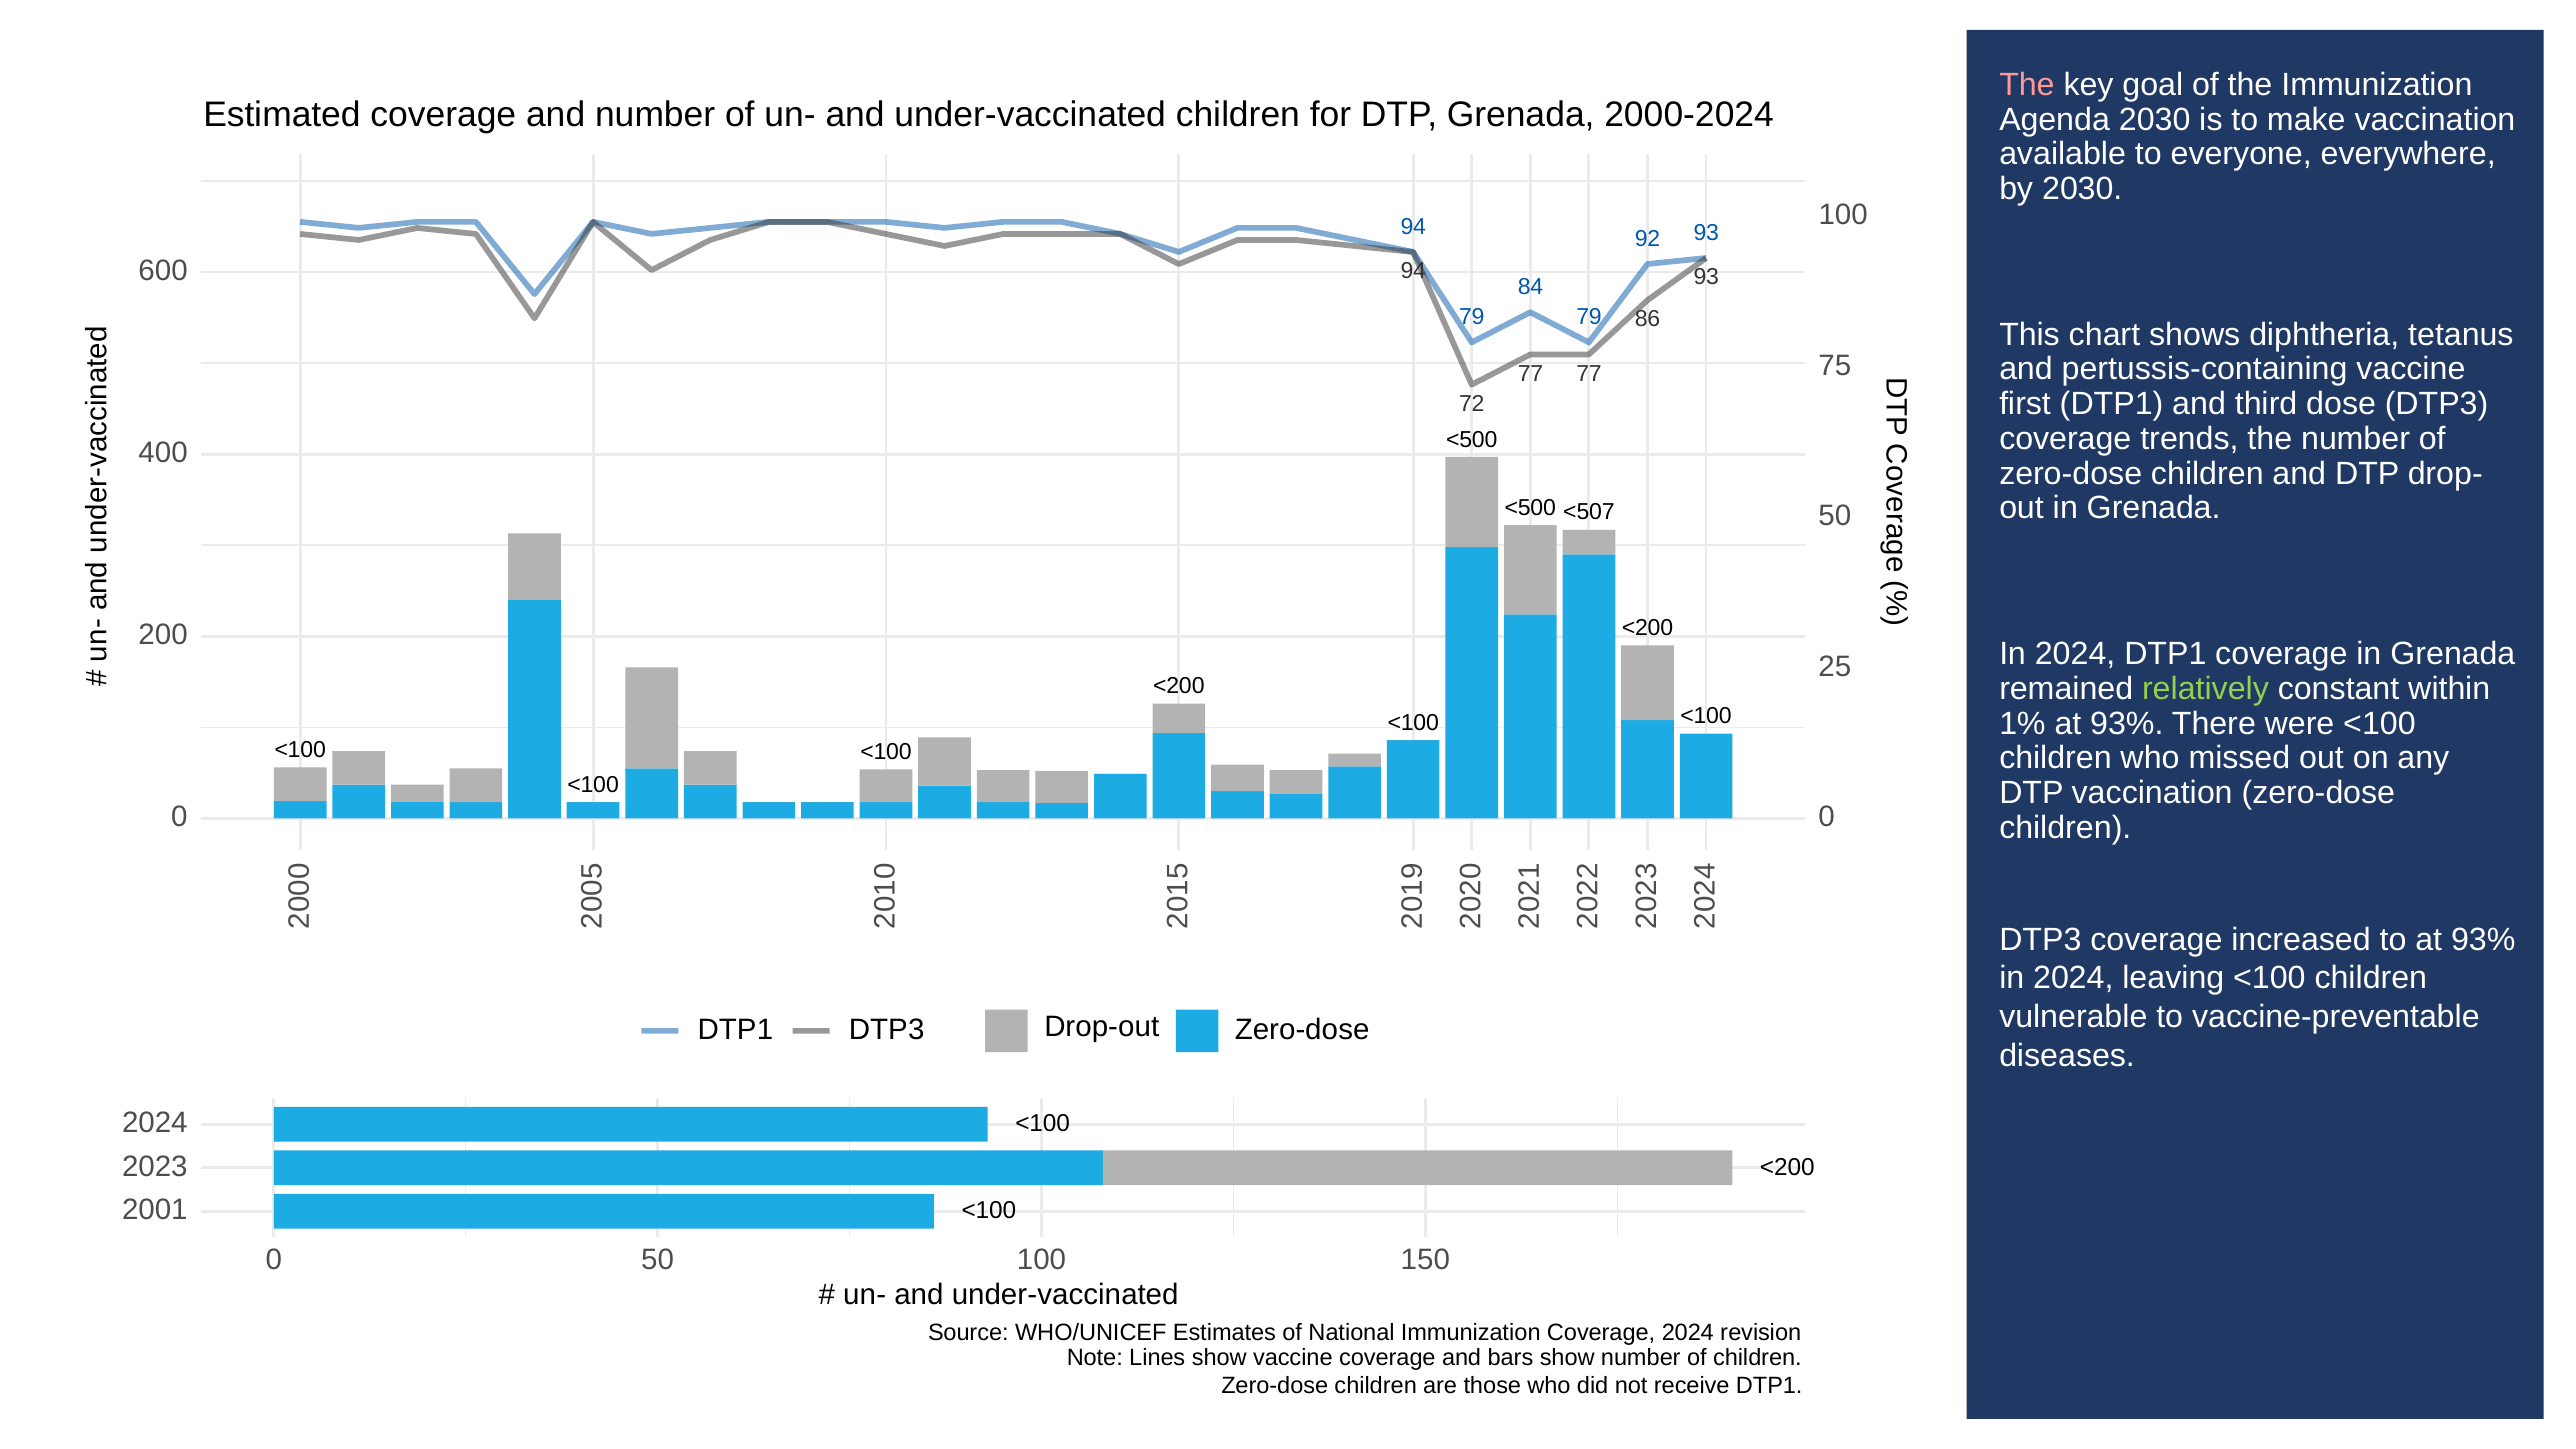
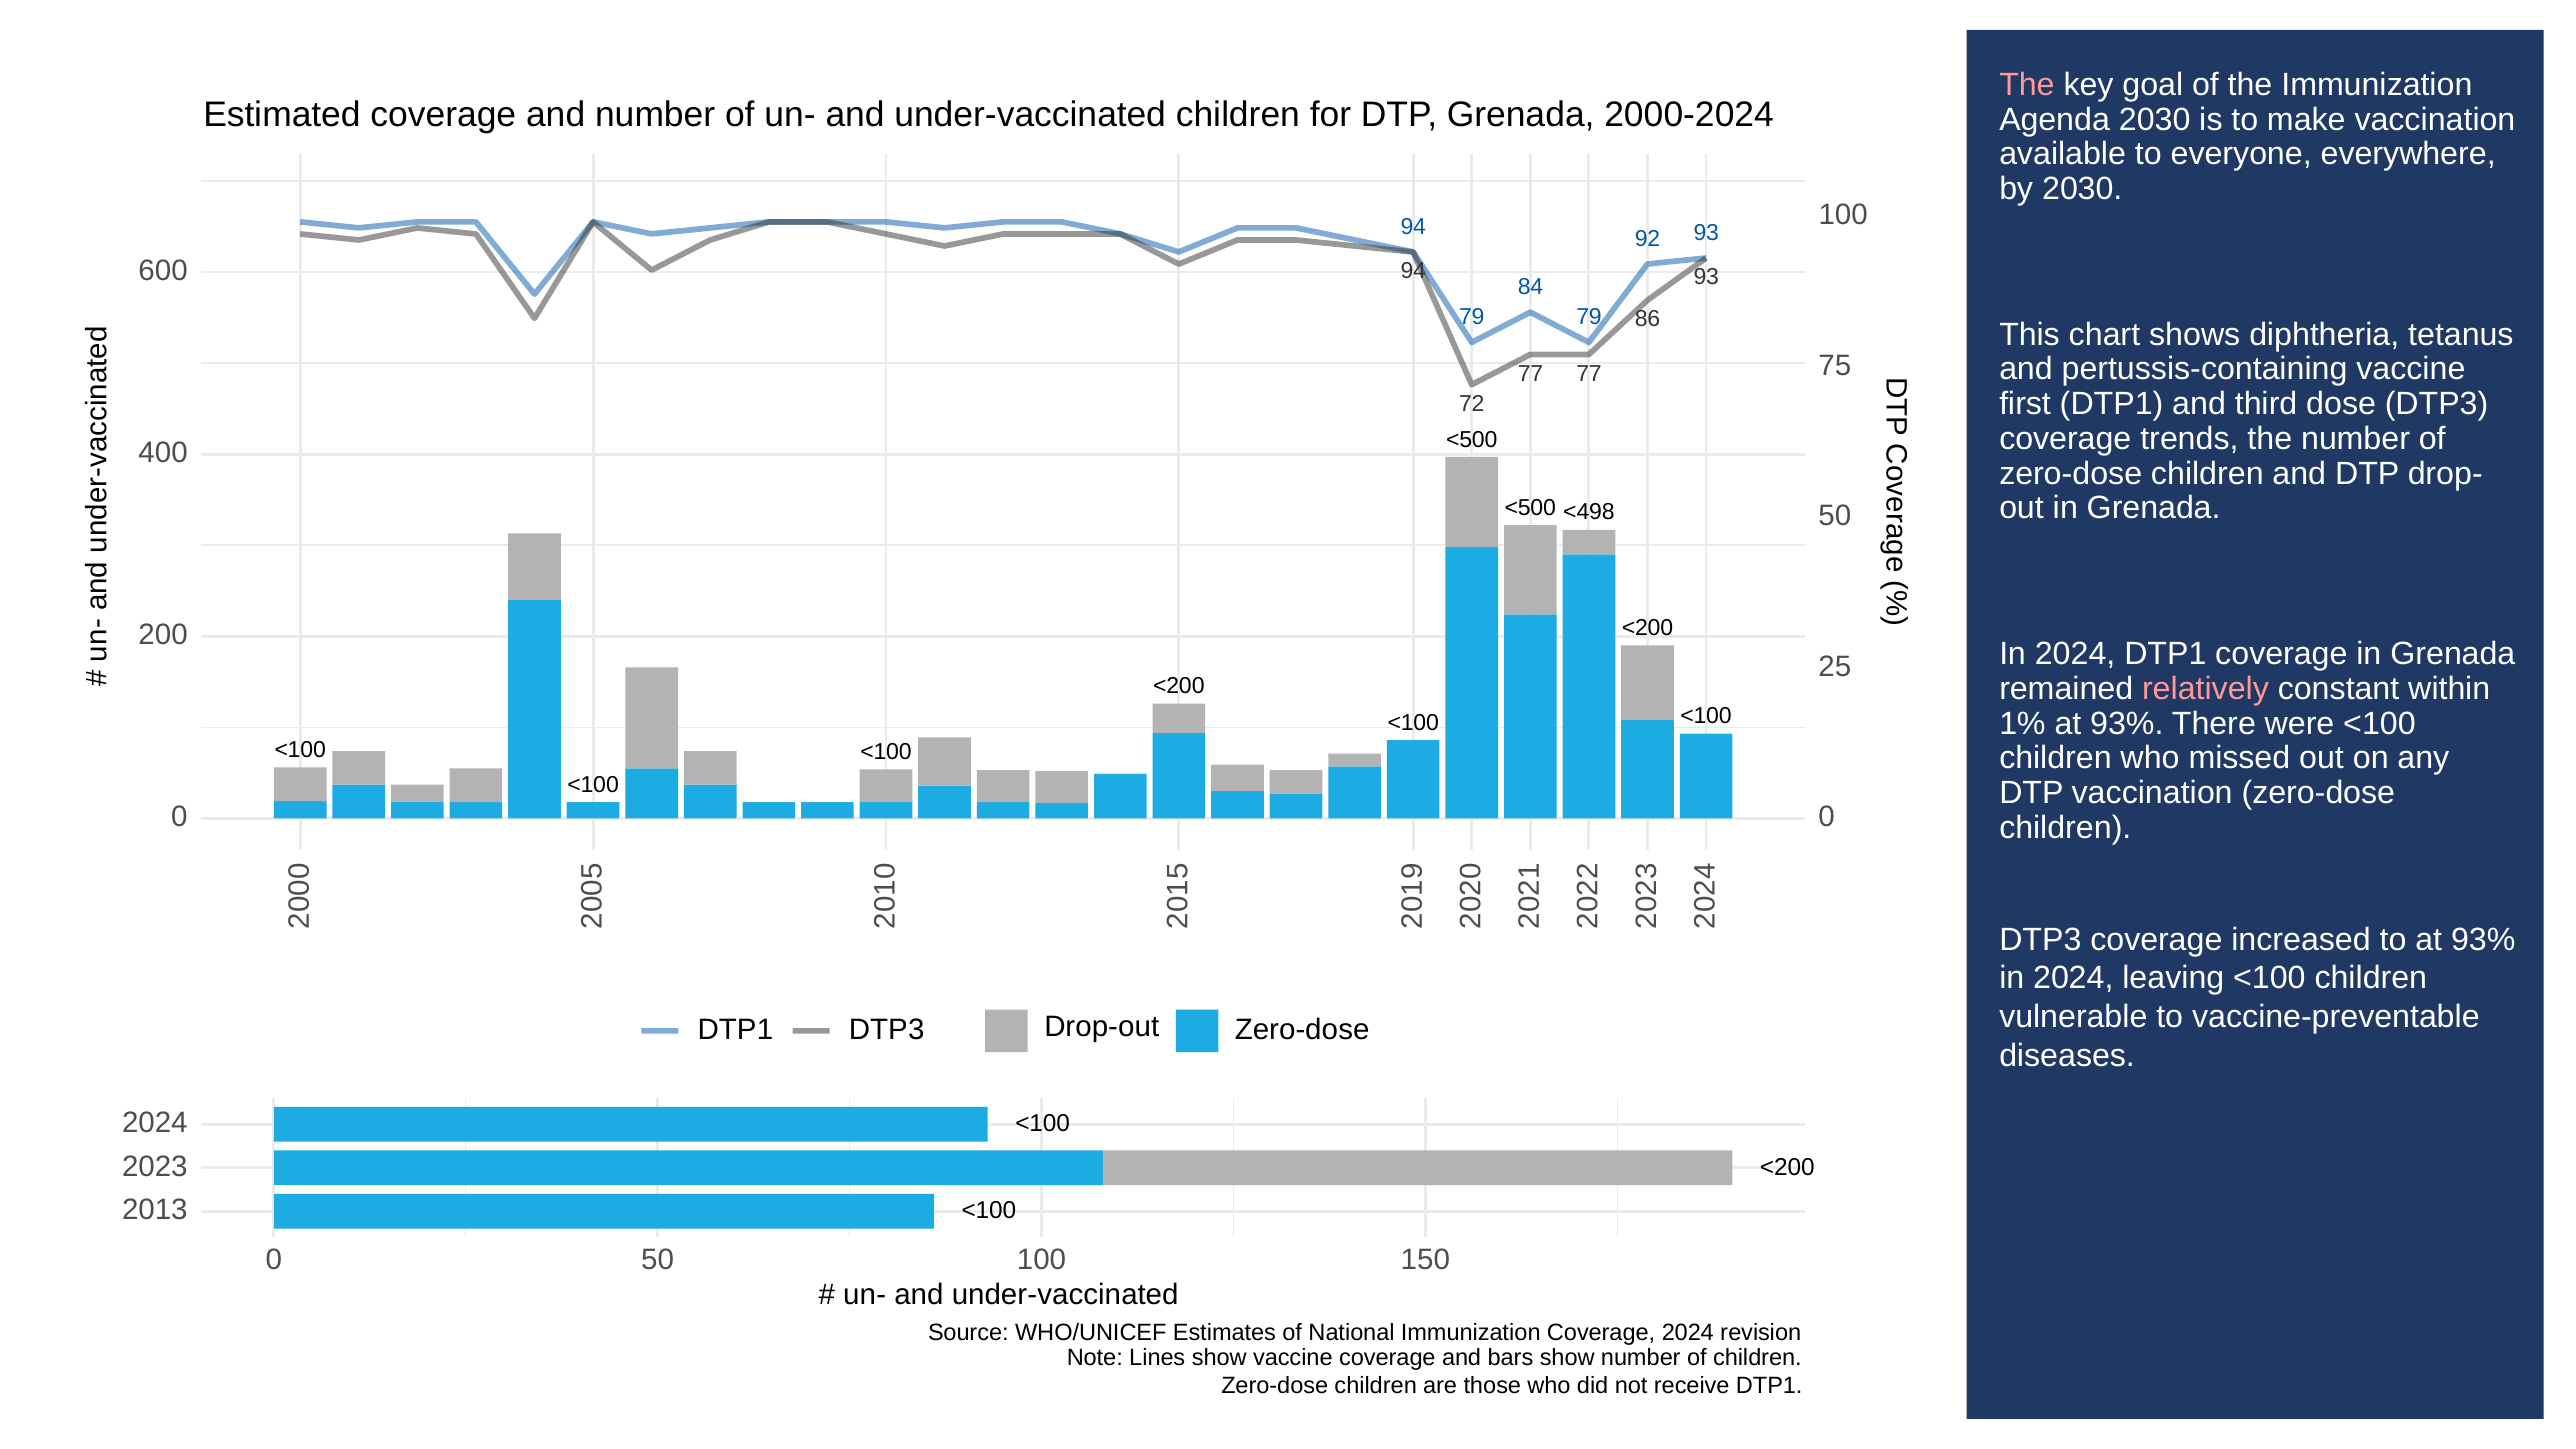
<507: <507 -> <498
relatively colour: light green -> pink
2001: 2001 -> 2013
